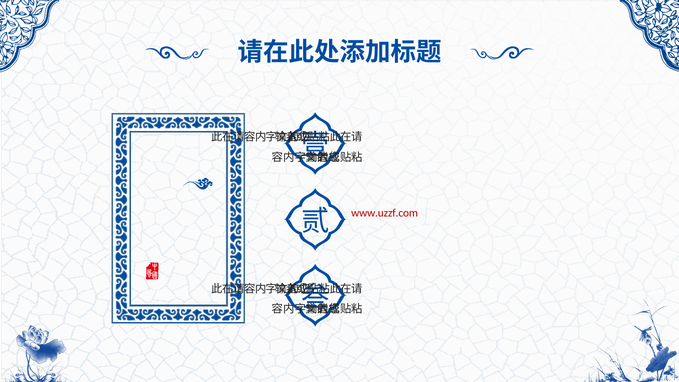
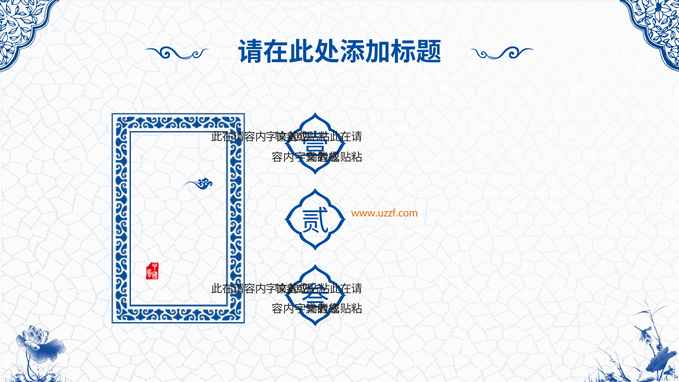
www.uzzf.com colour: red -> orange
